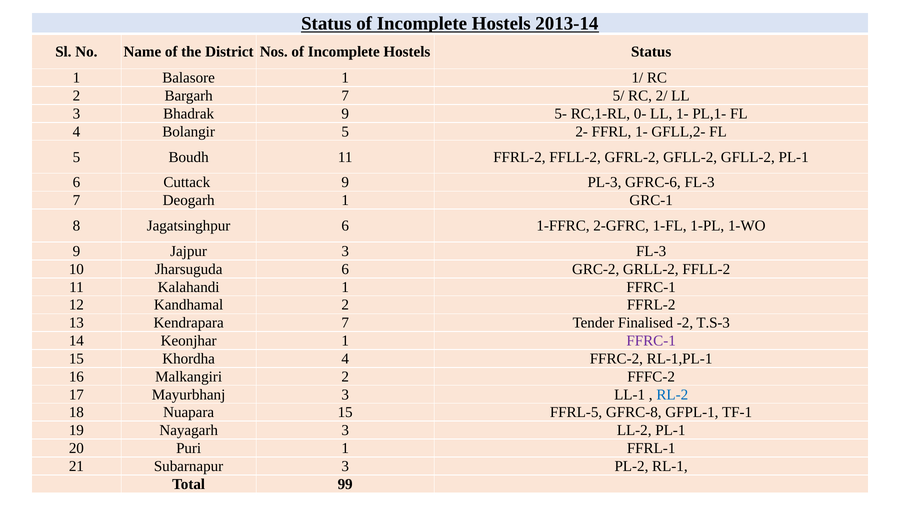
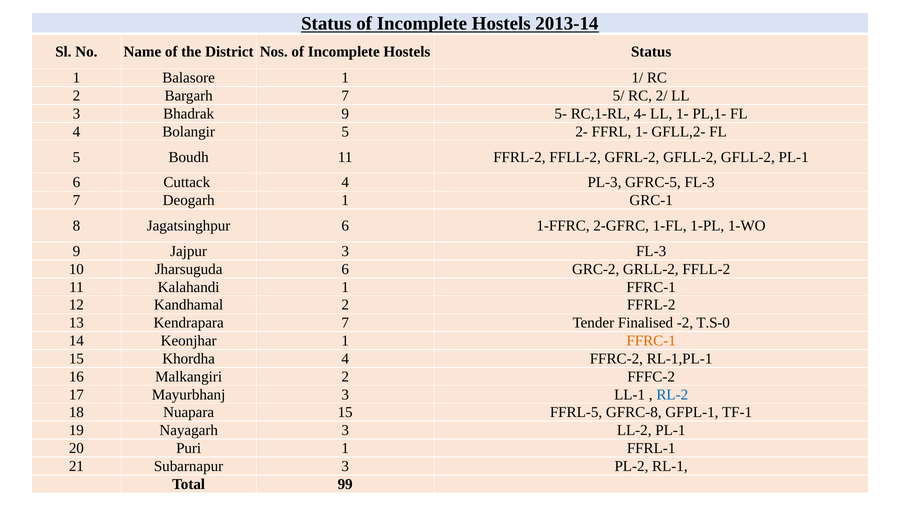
0-: 0- -> 4-
Cuttack 9: 9 -> 4
GFRC-6: GFRC-6 -> GFRC-5
T.S-3: T.S-3 -> T.S-0
FFRC-1 at (651, 341) colour: purple -> orange
